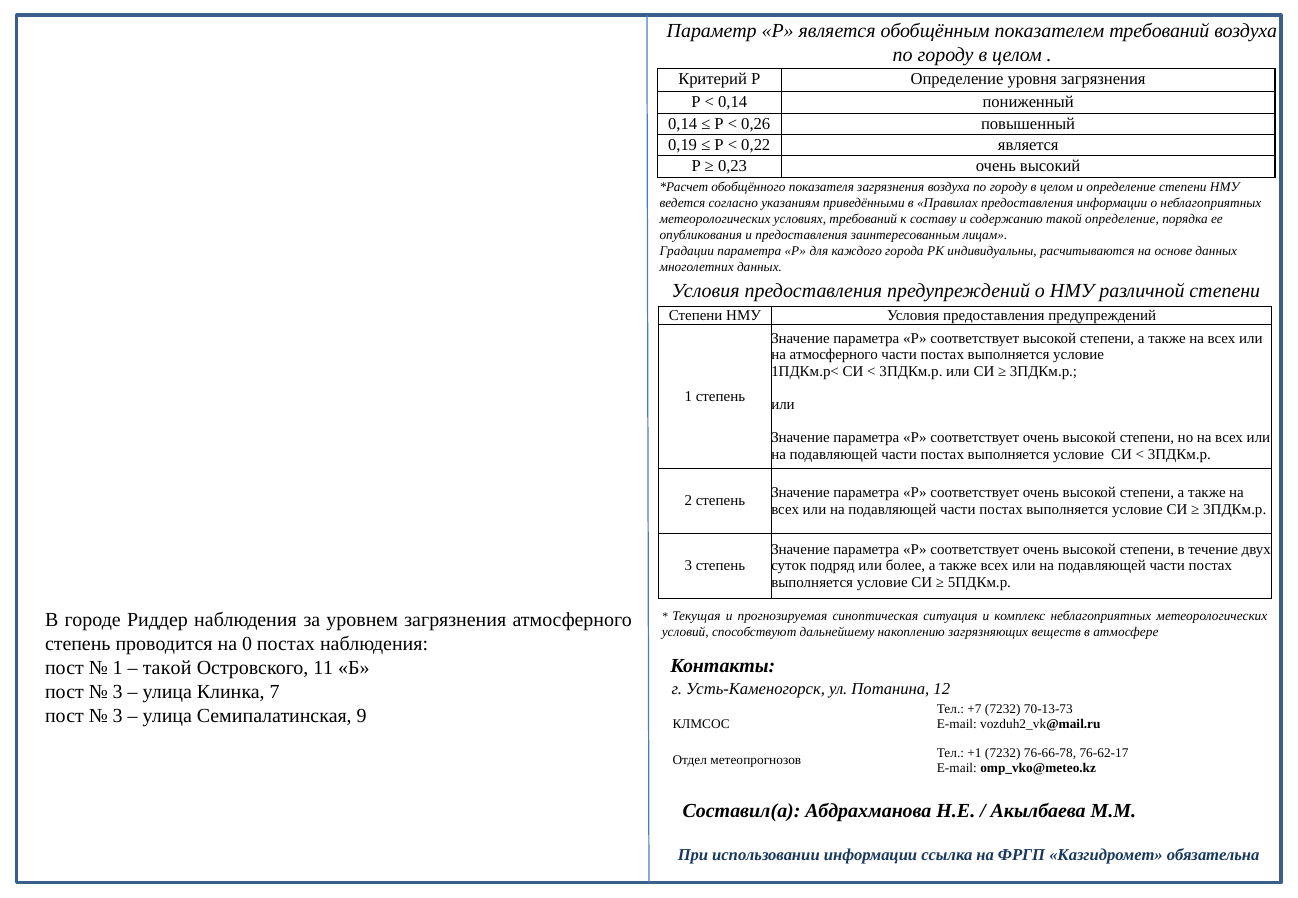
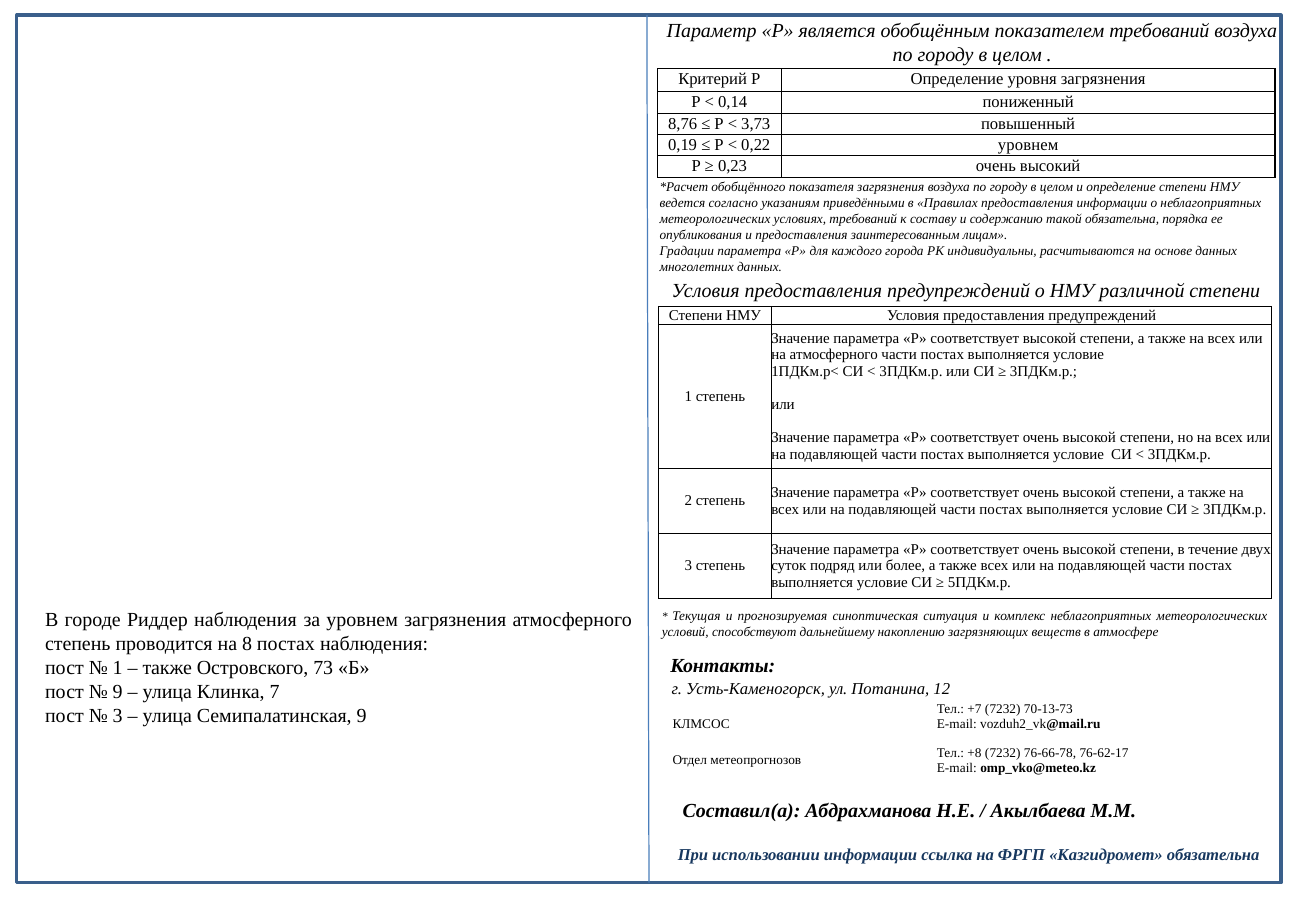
0,14 at (683, 124): 0,14 -> 8,76
0,26: 0,26 -> 3,73
0,22 является: является -> уровнем
такой определение: определение -> обязательна
0: 0 -> 8
такой at (167, 668): такой -> также
11: 11 -> 73
3 at (118, 692): 3 -> 9
+1: +1 -> +8
